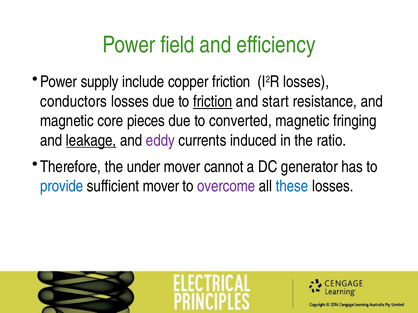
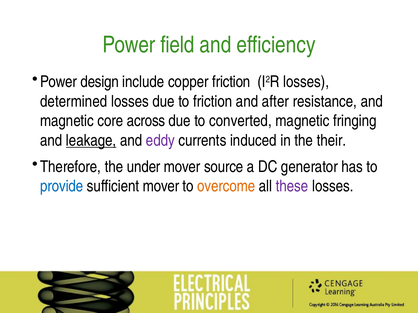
supply: supply -> design
conductors: conductors -> determined
friction at (213, 102) underline: present -> none
start: start -> after
pieces: pieces -> across
ratio: ratio -> their
cannot: cannot -> source
overcome colour: purple -> orange
these colour: blue -> purple
